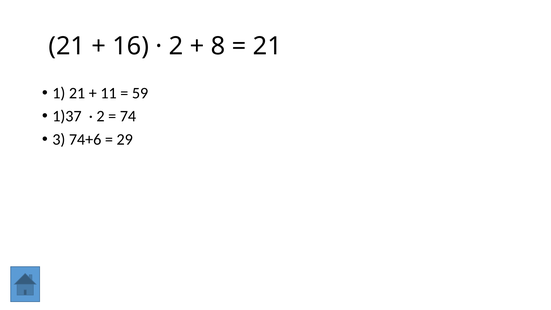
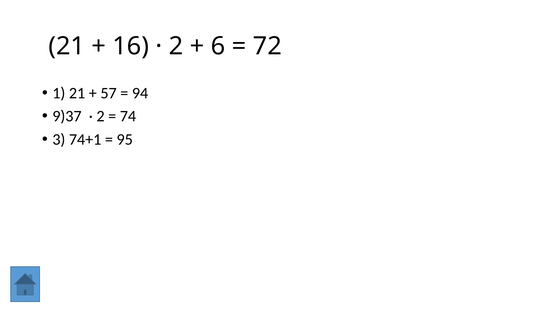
8: 8 -> 6
21 at (267, 46): 21 -> 72
11: 11 -> 57
59: 59 -> 94
1)37: 1)37 -> 9)37
74+6: 74+6 -> 74+1
29: 29 -> 95
